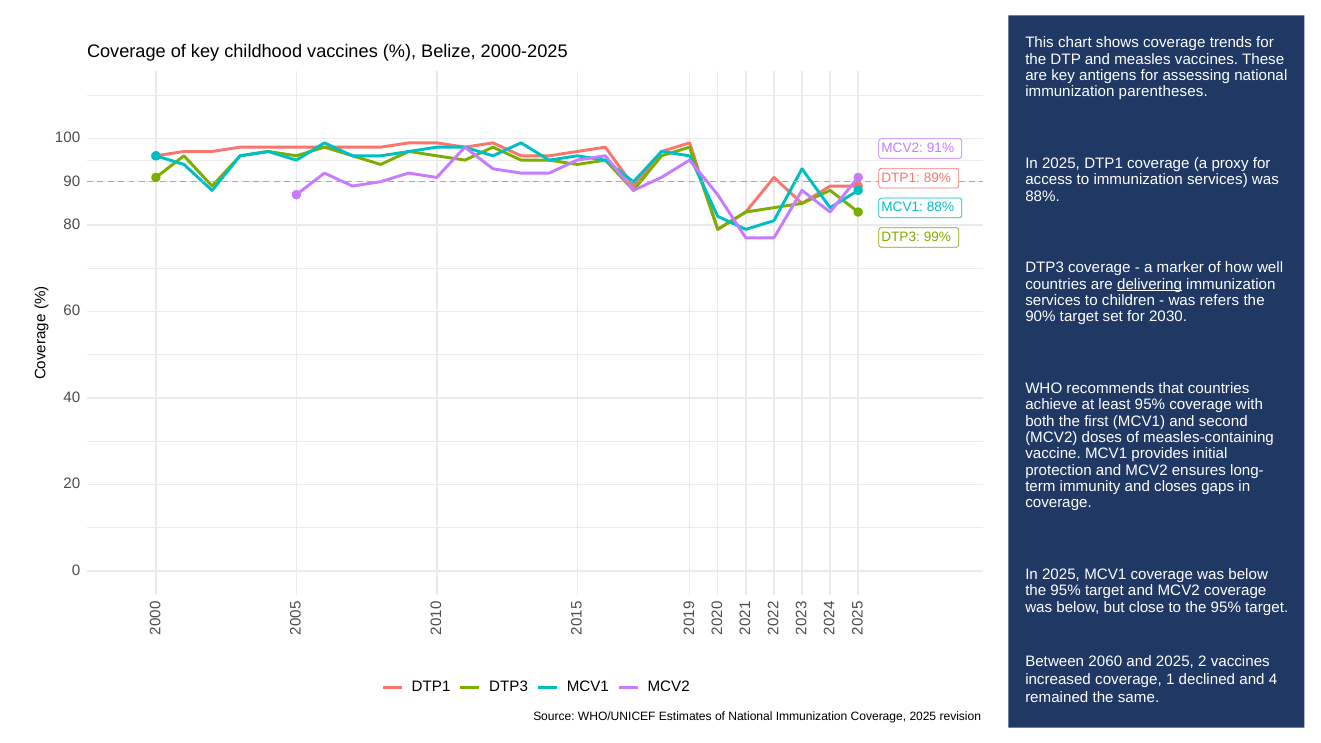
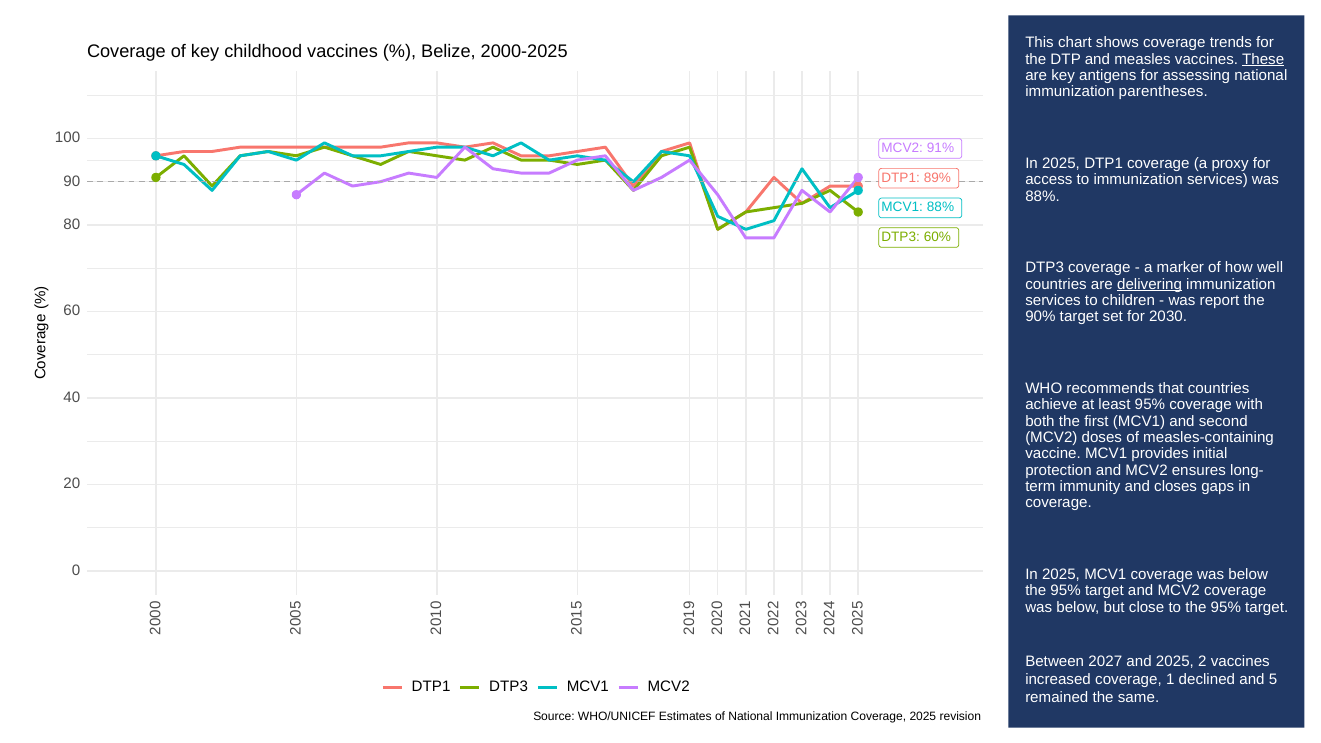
These underline: none -> present
99%: 99% -> 60%
refers: refers -> report
2060: 2060 -> 2027
and 4: 4 -> 5
